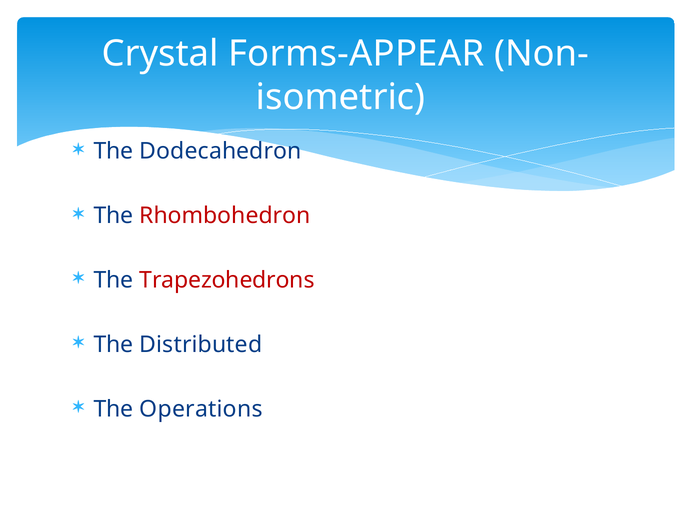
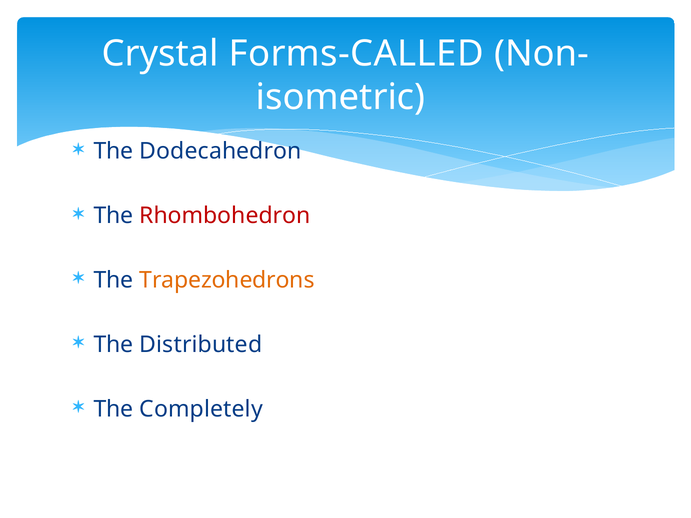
Forms-APPEAR: Forms-APPEAR -> Forms-CALLED
Trapezohedrons colour: red -> orange
Operations: Operations -> Completely
